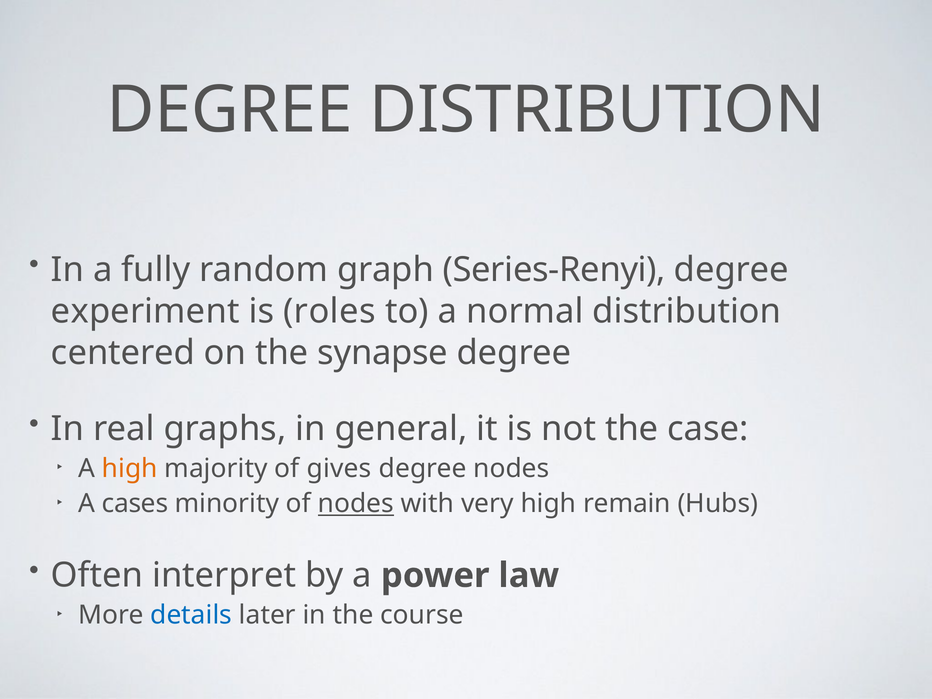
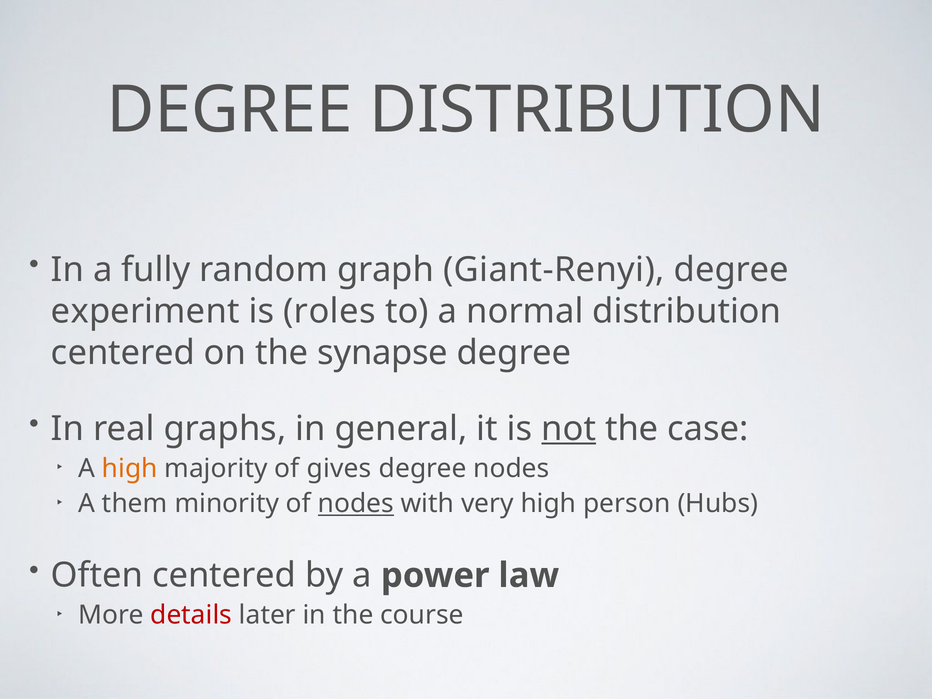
Series-Renyi: Series-Renyi -> Giant-Renyi
not underline: none -> present
cases: cases -> them
remain: remain -> person
Often interpret: interpret -> centered
details colour: blue -> red
